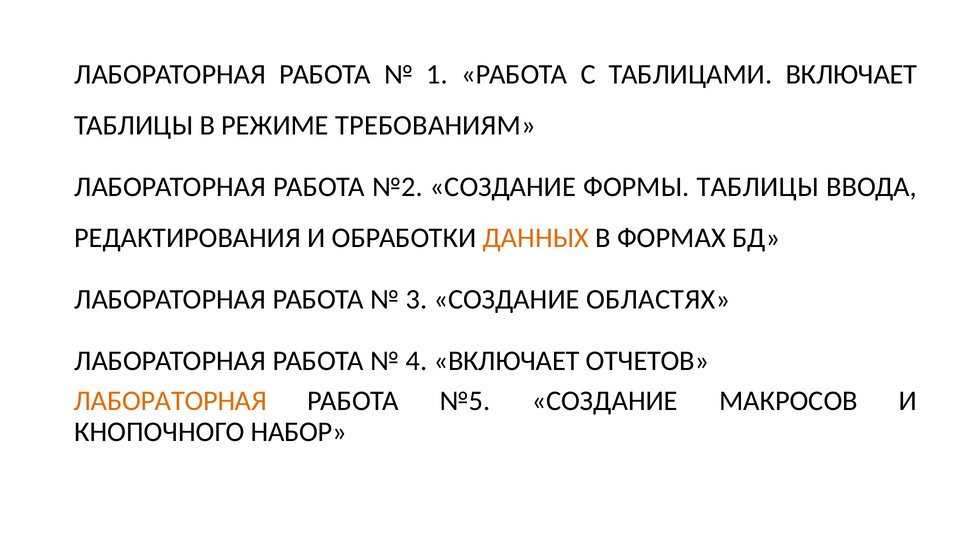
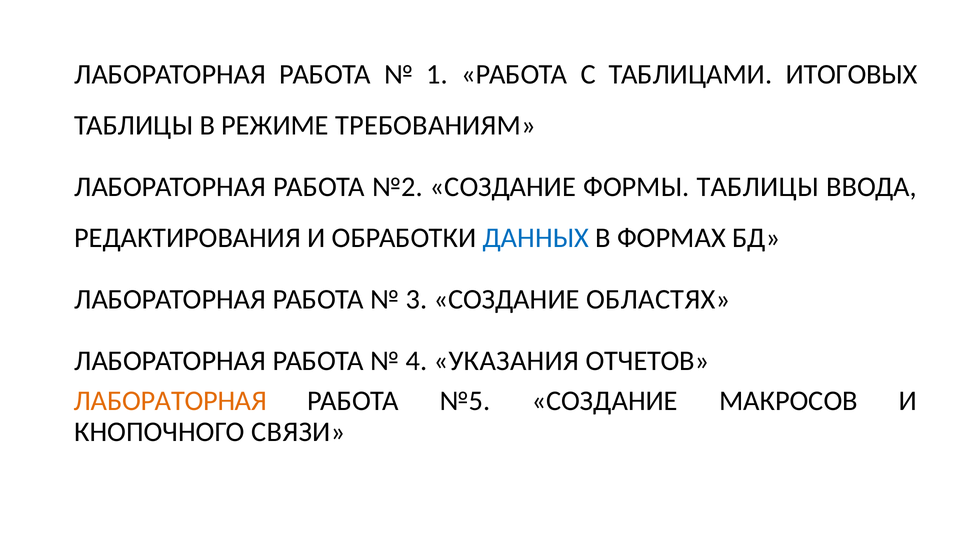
ТАБЛИЦАМИ ВКЛЮЧАЕТ: ВКЛЮЧАЕТ -> ИТОГОВЫХ
ДАННЫХ colour: orange -> blue
4 ВКЛЮЧАЕТ: ВКЛЮЧАЕТ -> УКАЗАНИЯ
НАБОР: НАБОР -> СВЯЗИ
